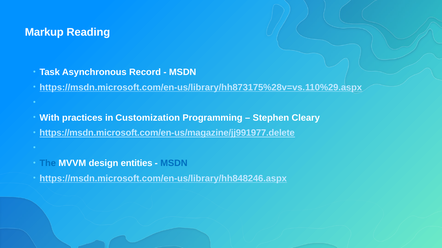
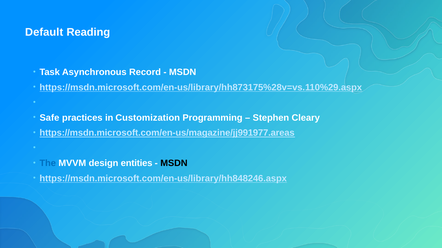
Markup: Markup -> Default
With: With -> Safe
https://msdn.microsoft.com/en-us/magazine/jj991977.delete: https://msdn.microsoft.com/en-us/magazine/jj991977.delete -> https://msdn.microsoft.com/en-us/magazine/jj991977.areas
MSDN at (174, 164) colour: blue -> black
